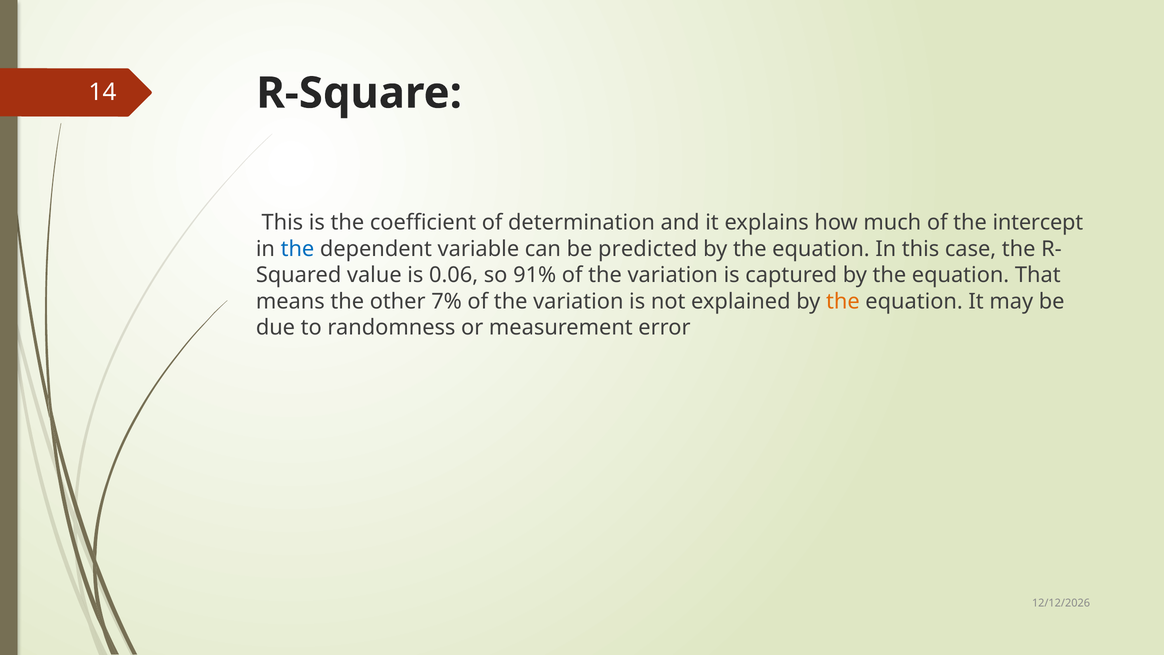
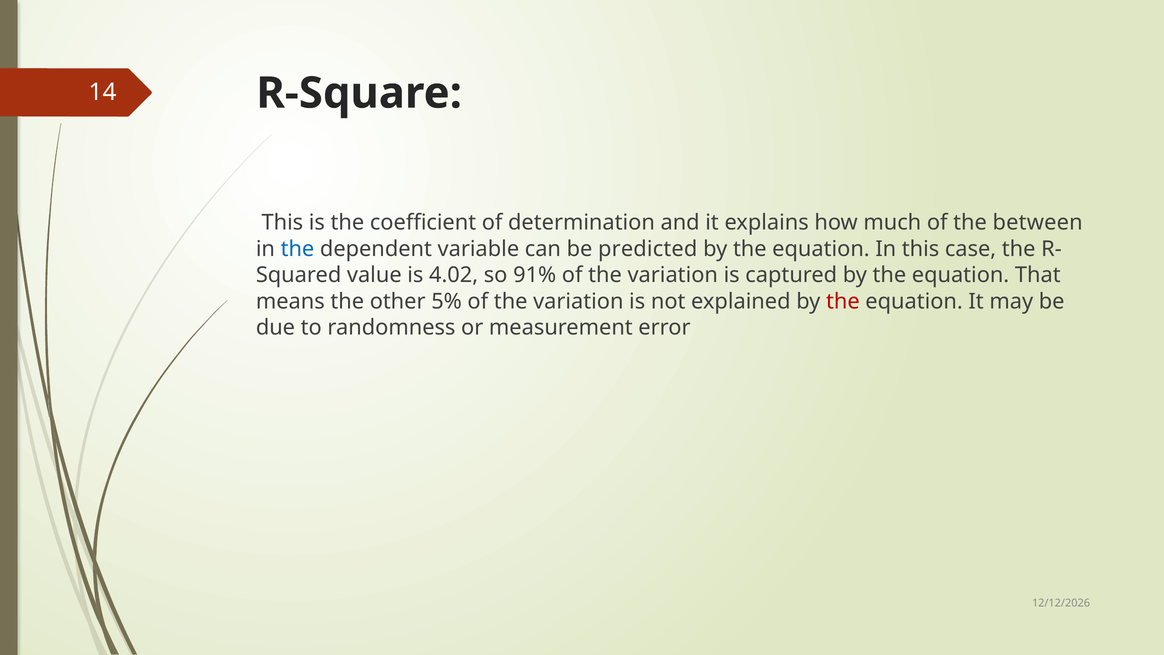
intercept: intercept -> between
0.06: 0.06 -> 4.02
7%: 7% -> 5%
the at (843, 301) colour: orange -> red
